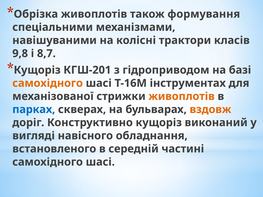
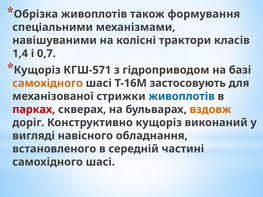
9,8: 9,8 -> 1,4
8,7: 8,7 -> 0,7
КГШ-201: КГШ-201 -> КГШ-571
інструментах: інструментах -> застосовують
живоплотів at (182, 96) colour: orange -> blue
парках colour: blue -> red
